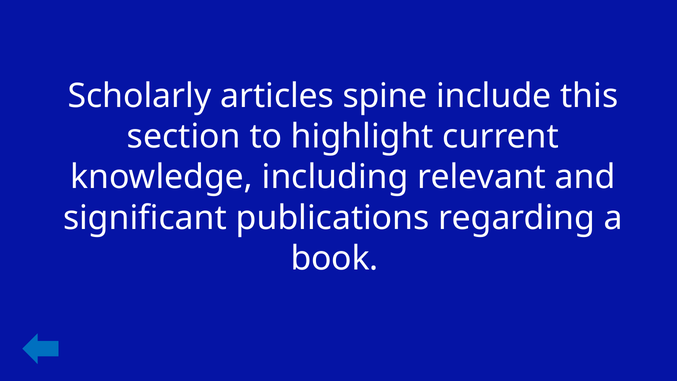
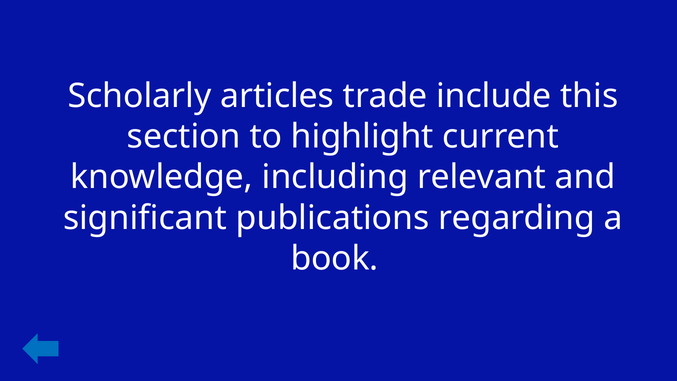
spine: spine -> trade
